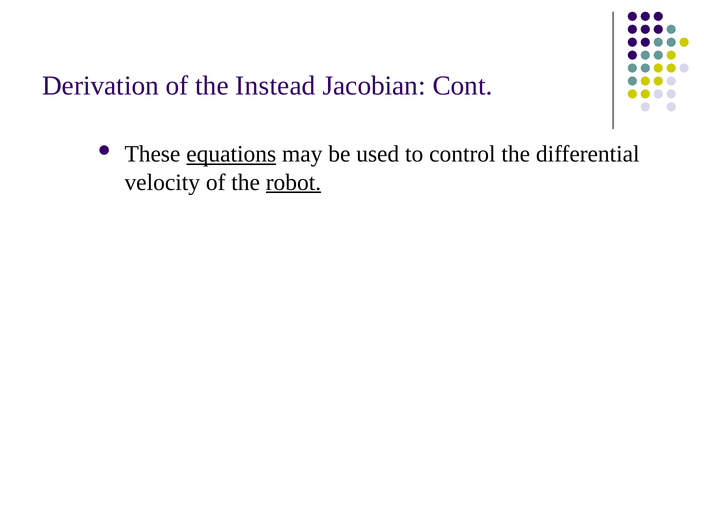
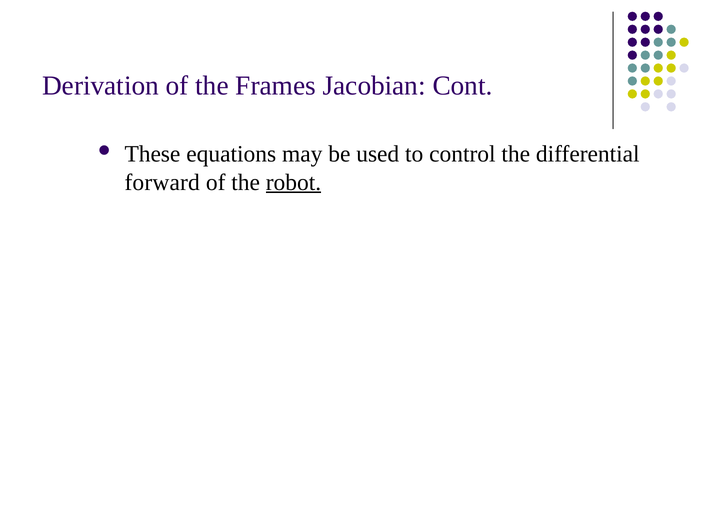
Instead: Instead -> Frames
equations underline: present -> none
velocity: velocity -> forward
